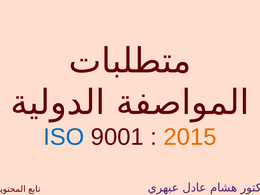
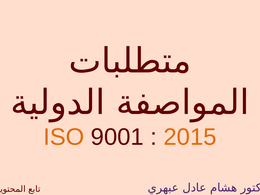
ISO colour: blue -> orange
